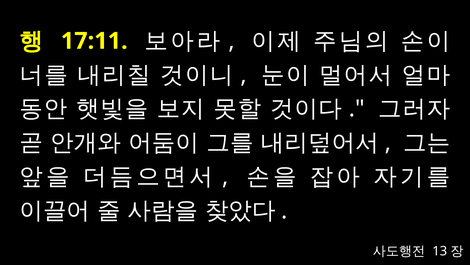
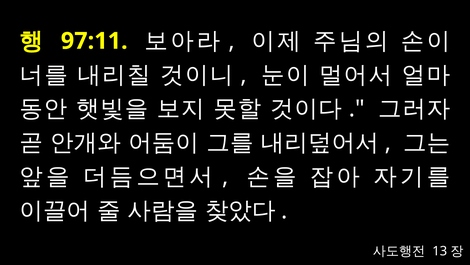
17:11: 17:11 -> 97:11
